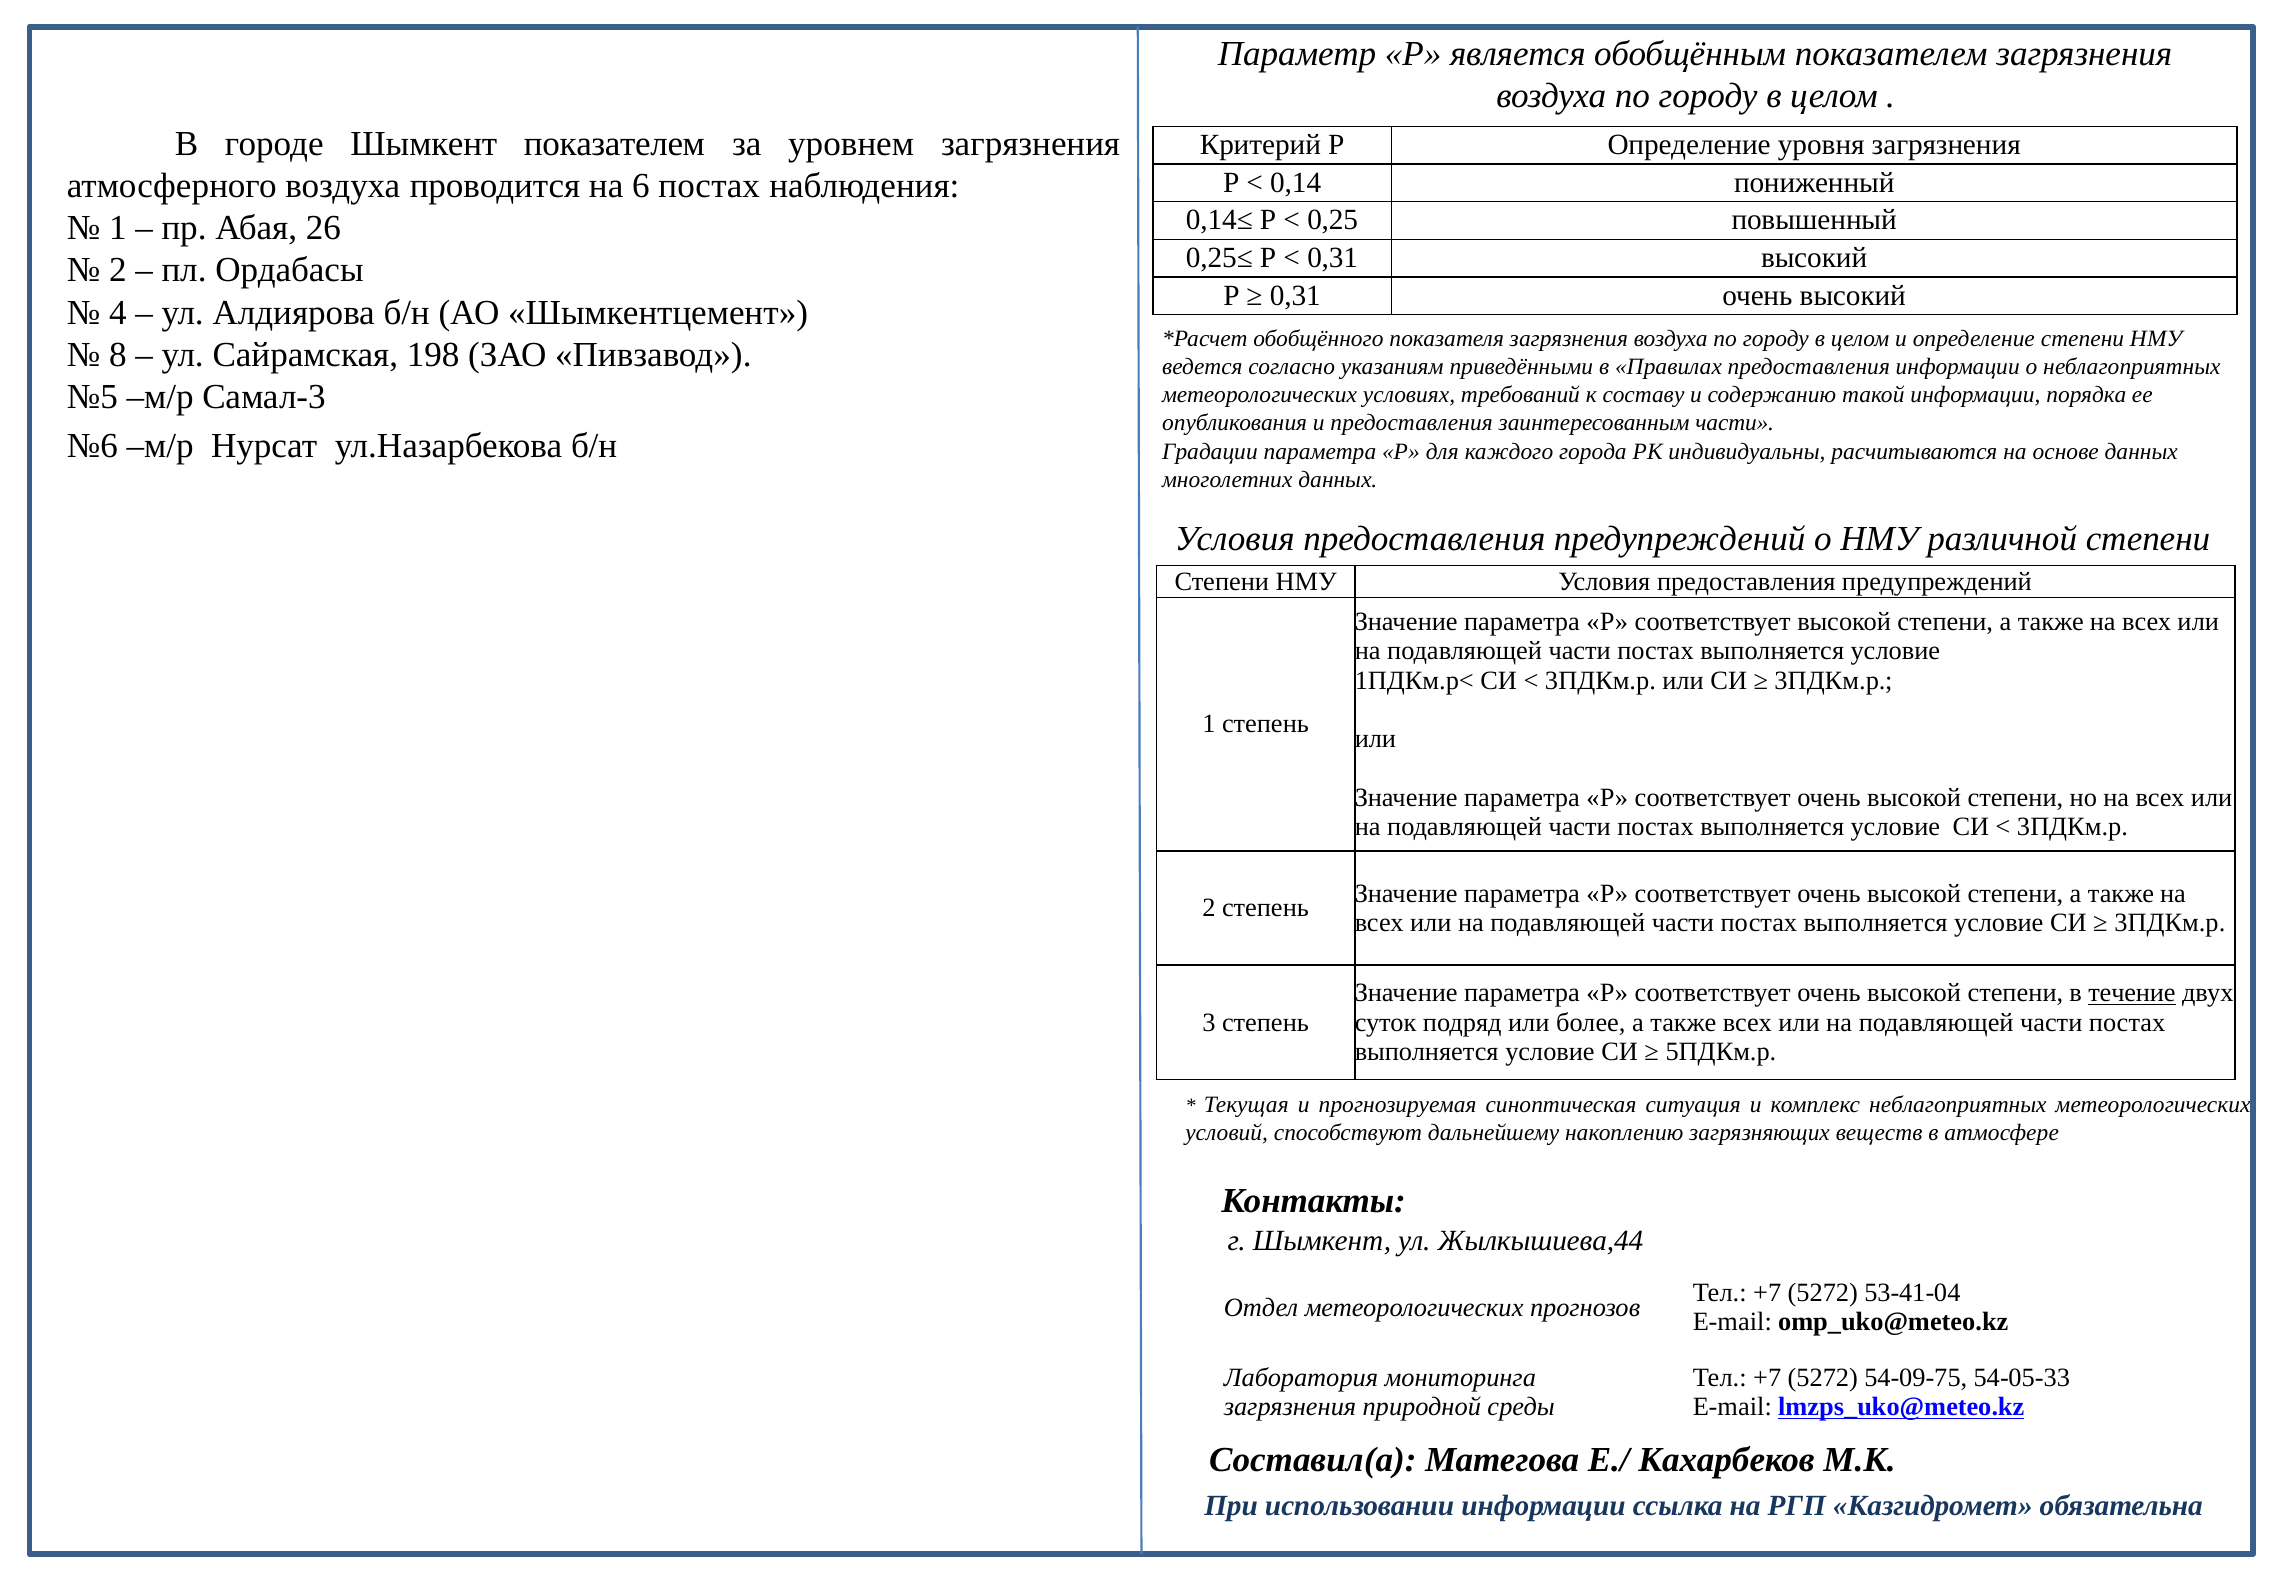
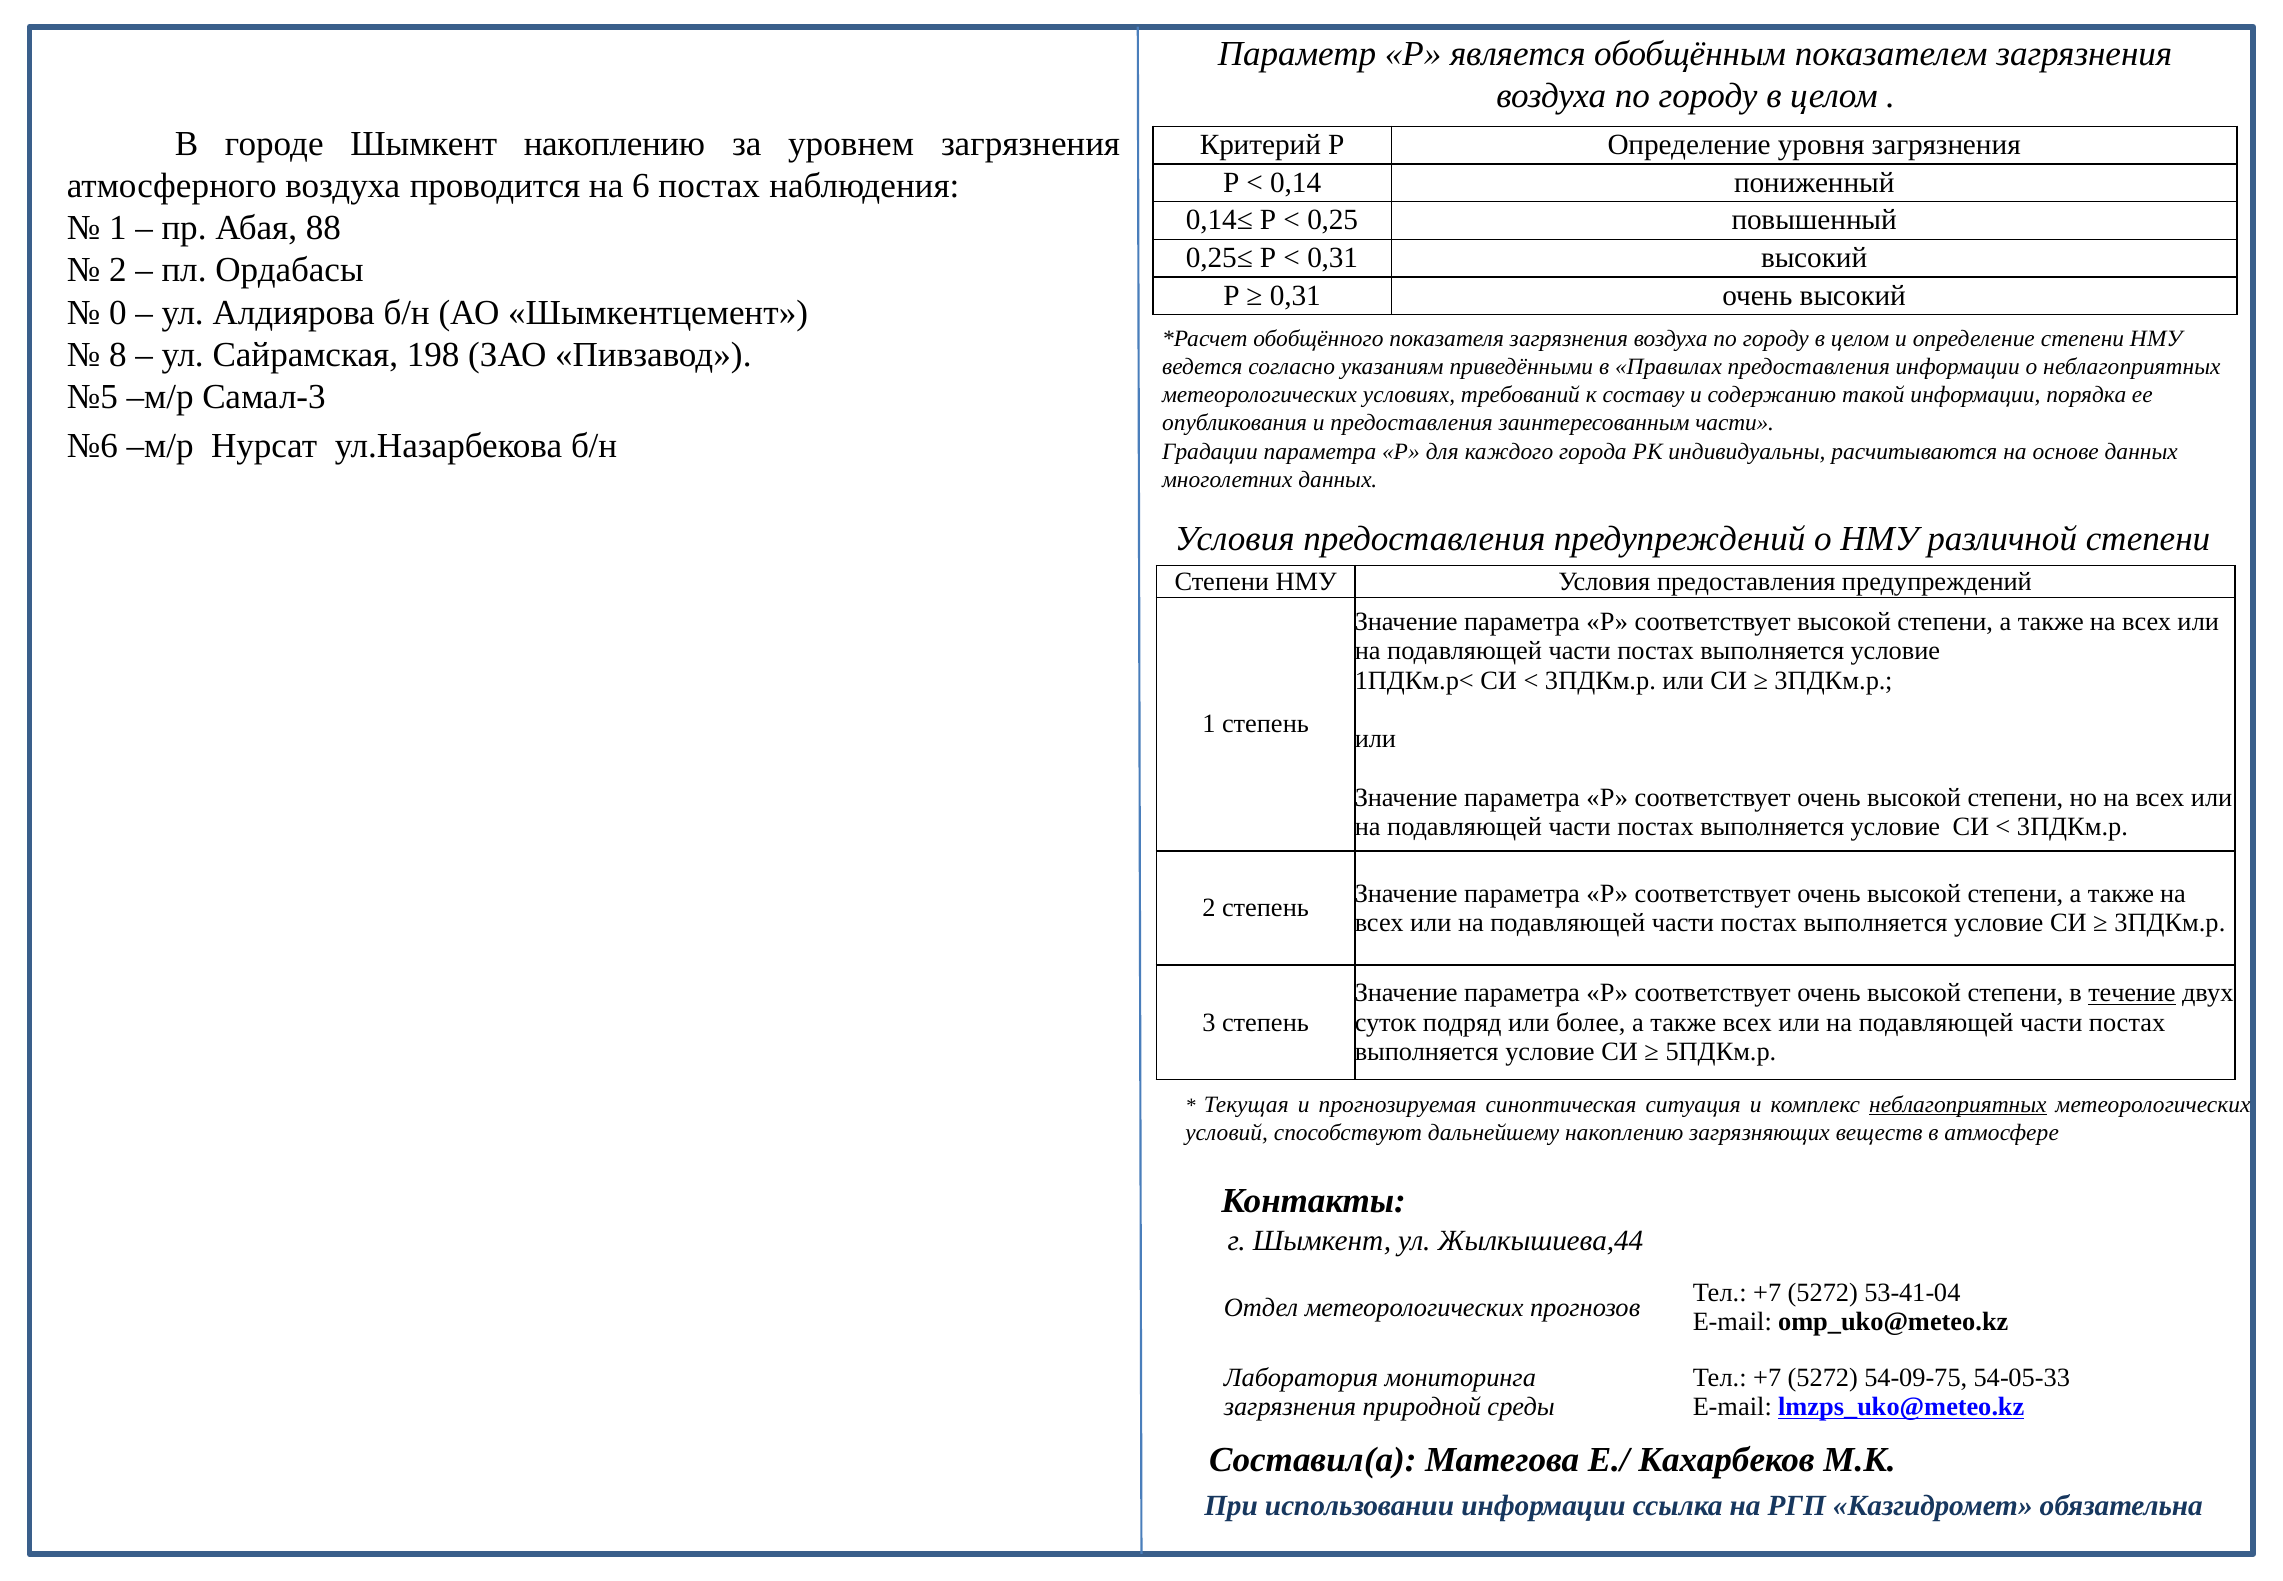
Шымкент показателем: показателем -> накоплению
26: 26 -> 88
4: 4 -> 0
неблагоприятных at (1958, 1104) underline: none -> present
